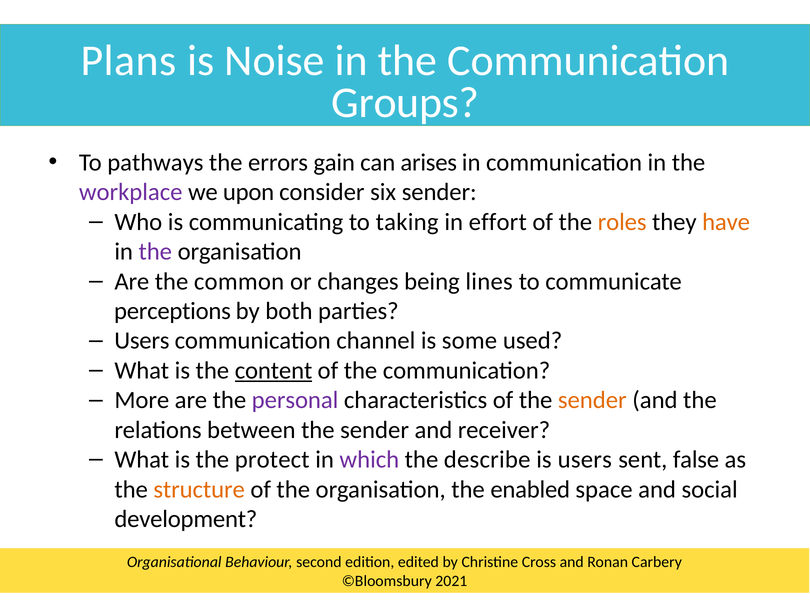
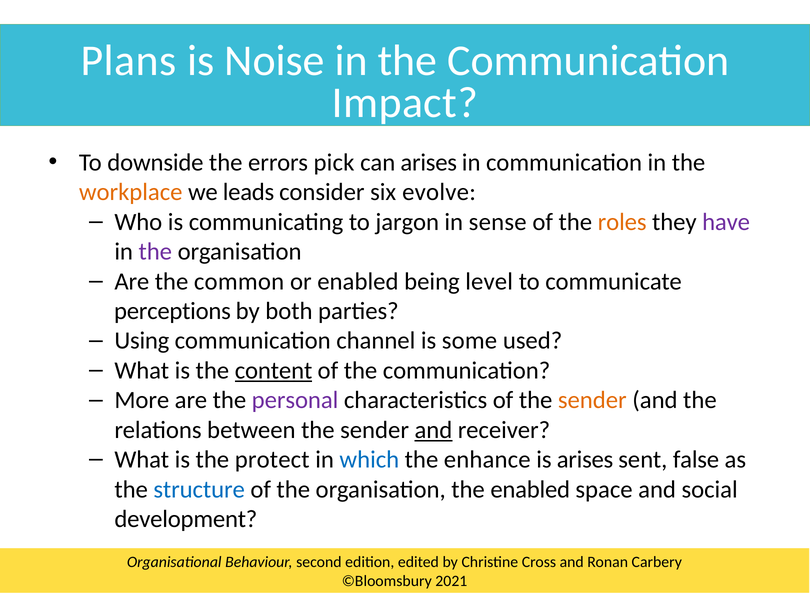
Groups: Groups -> Impact
pathways: pathways -> downside
gain: gain -> pick
workplace colour: purple -> orange
upon: upon -> leads
six sender: sender -> evolve
taking: taking -> jargon
effort: effort -> sense
have colour: orange -> purple
or changes: changes -> enabled
lines: lines -> level
Users at (142, 341): Users -> Using
and at (433, 430) underline: none -> present
which colour: purple -> blue
describe: describe -> enhance
is users: users -> arises
structure colour: orange -> blue
